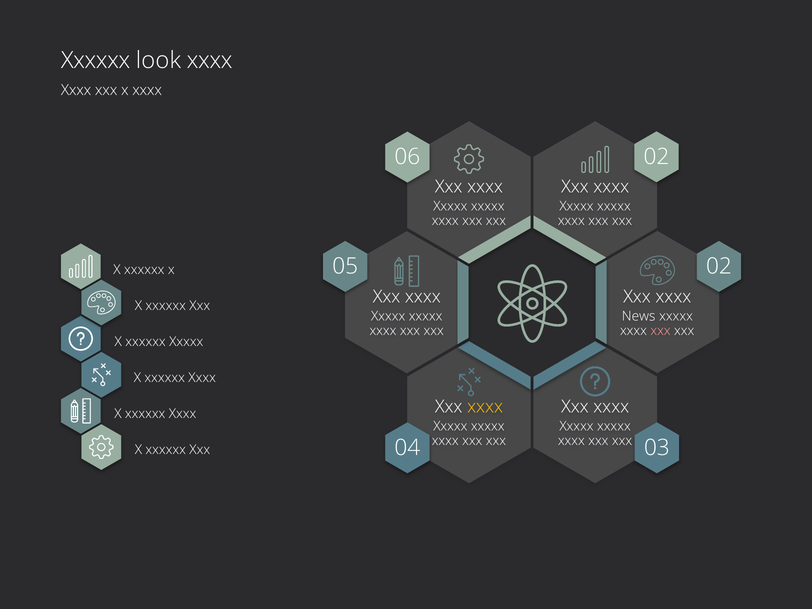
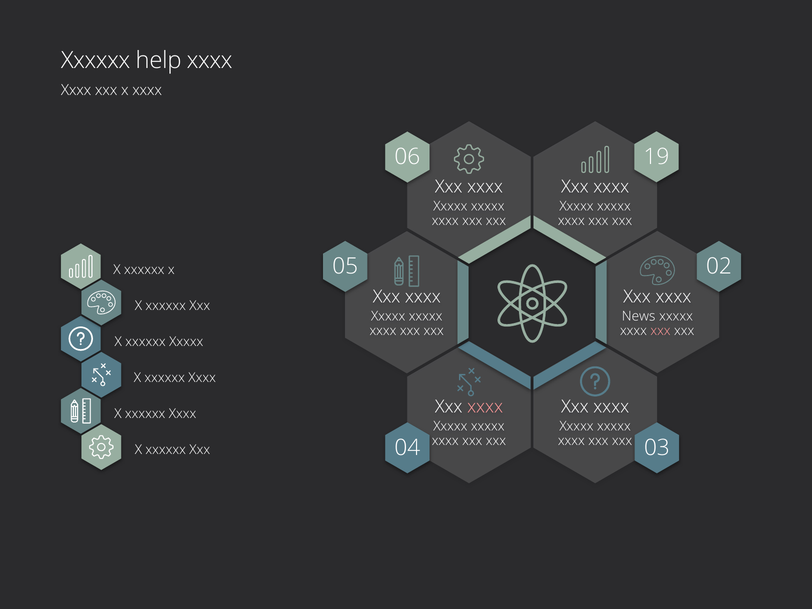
look: look -> help
06 02: 02 -> 19
xxxx at (485, 407) colour: yellow -> pink
